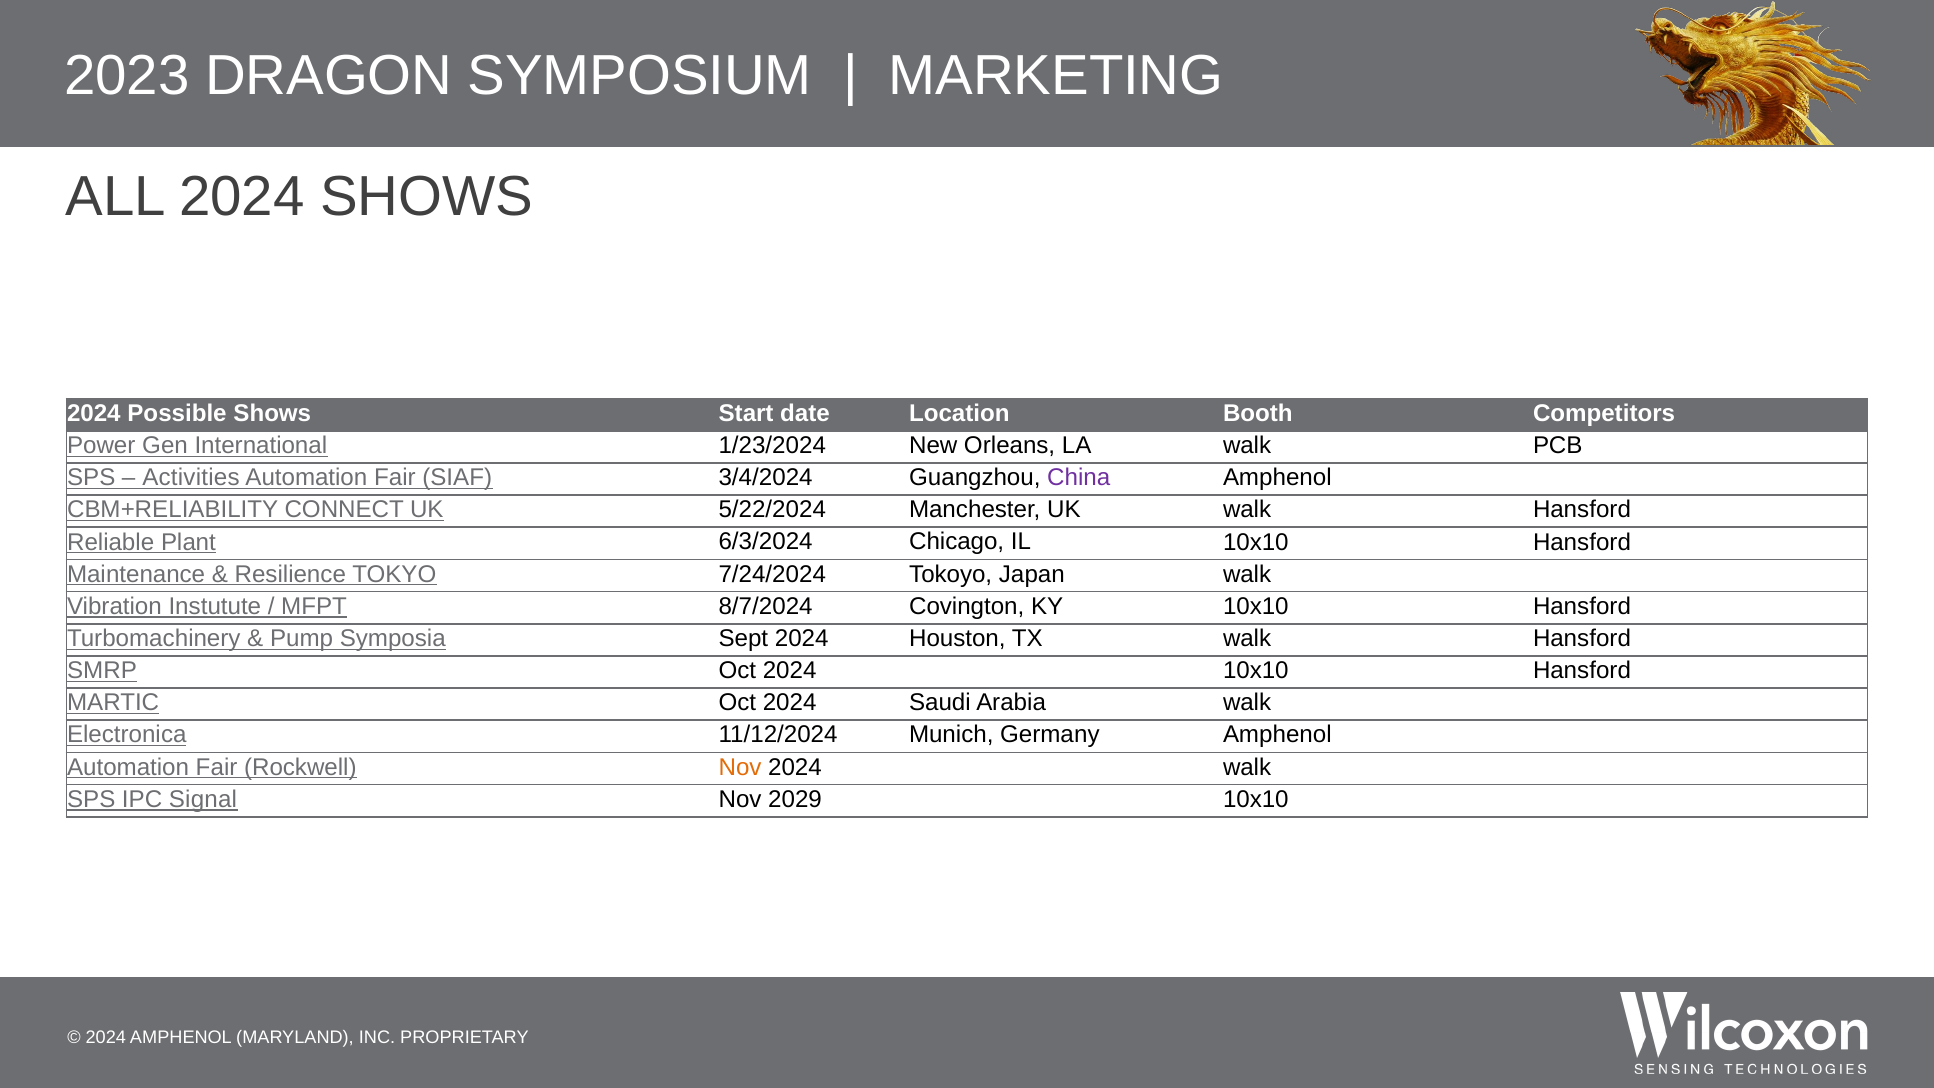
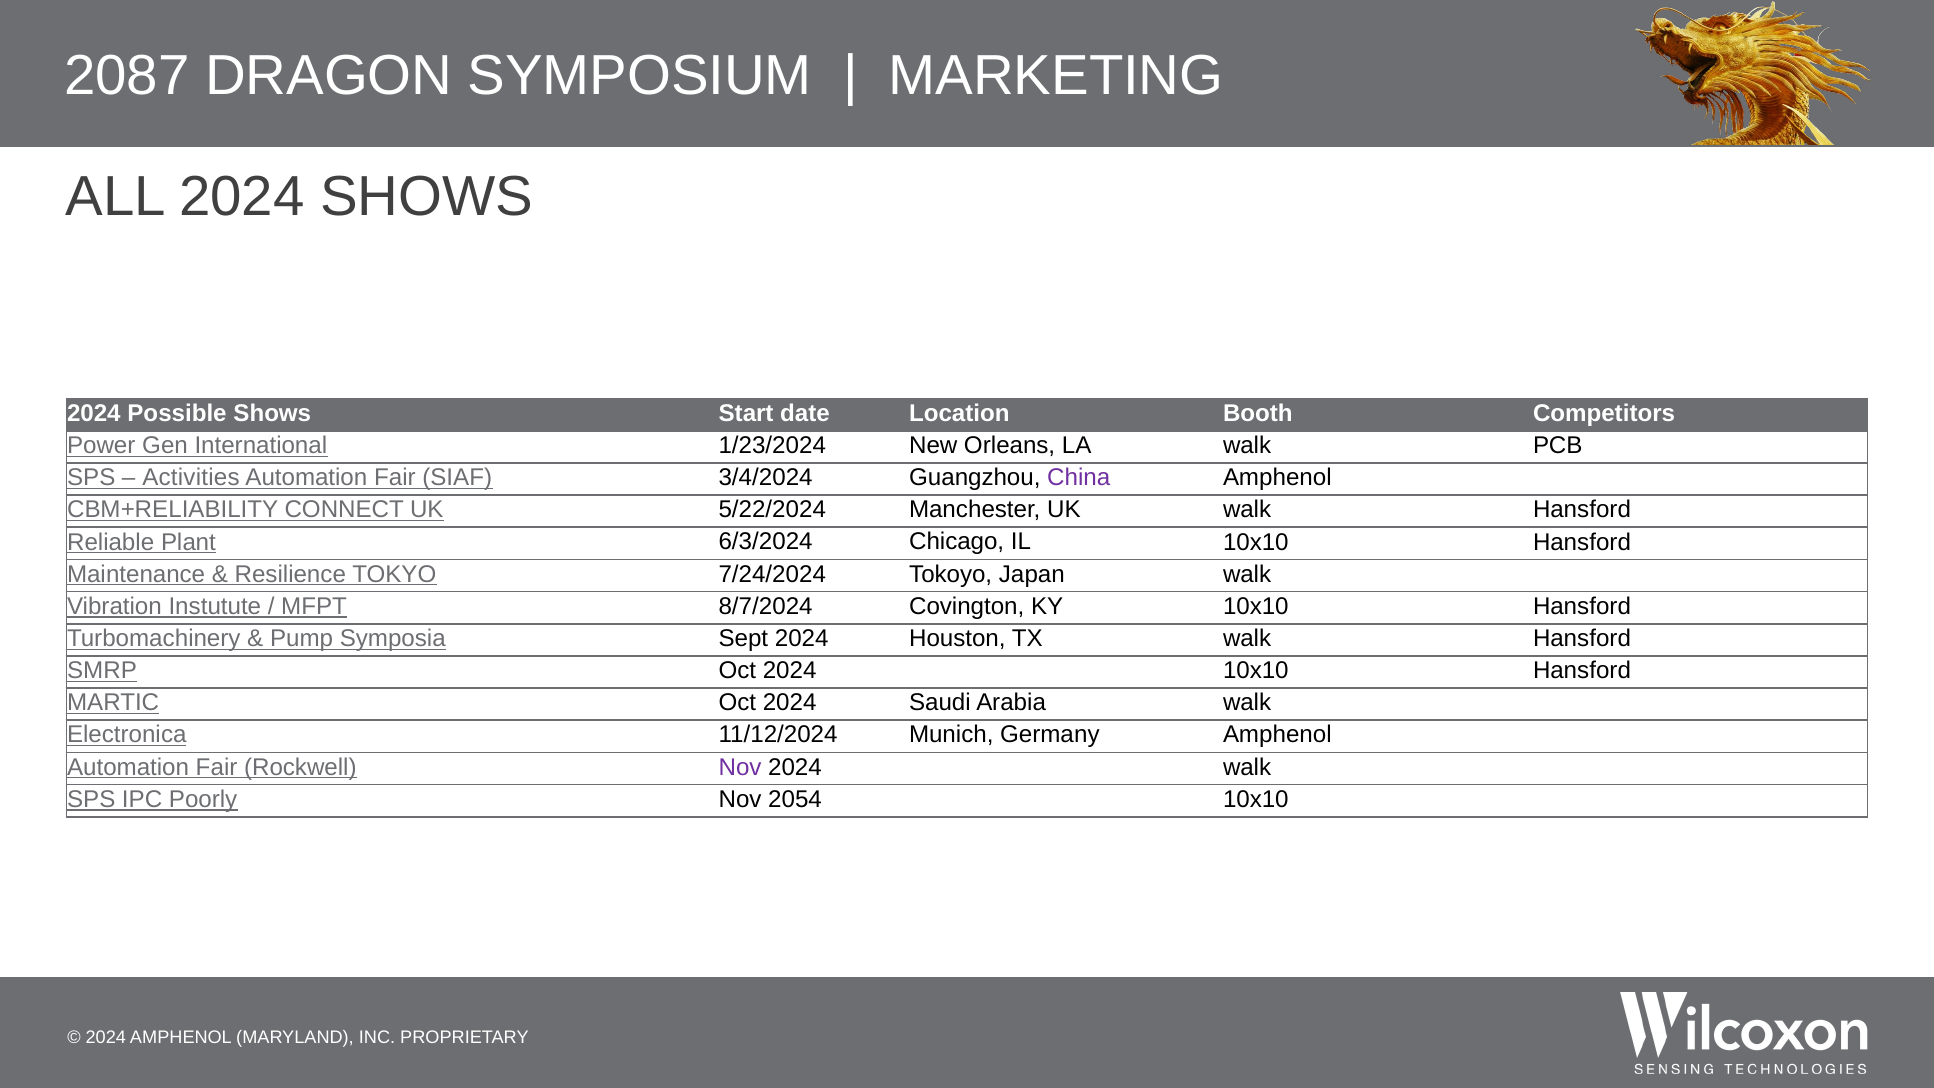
2023: 2023 -> 2087
Nov at (740, 767) colour: orange -> purple
Signal: Signal -> Poorly
2029: 2029 -> 2054
